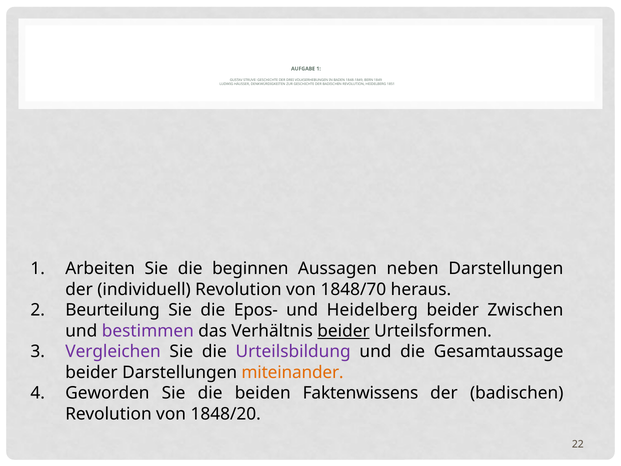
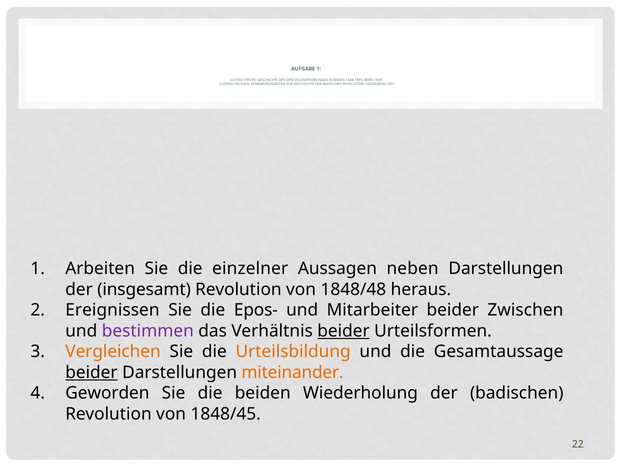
beginnen: beginnen -> einzelner
individuell: individuell -> insgesamt
1848/70: 1848/70 -> 1848/48
Beurteilung: Beurteilung -> Ereignissen
und Heidelberg: Heidelberg -> Mitarbeiter
Vergleichen colour: purple -> orange
Urteilsbildung colour: purple -> orange
beider at (91, 372) underline: none -> present
Faktenwissens: Faktenwissens -> Wiederholung
1848/20: 1848/20 -> 1848/45
